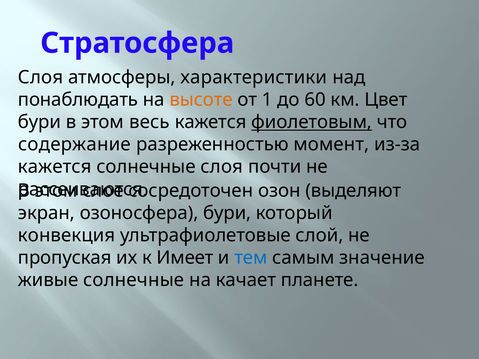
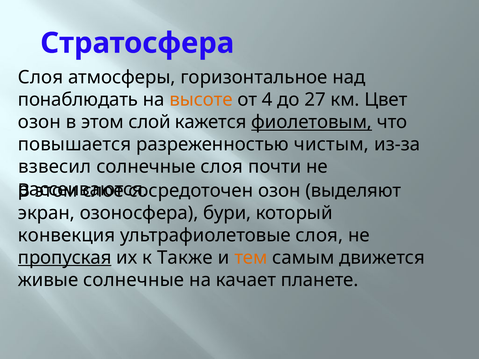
характеристики: характеристики -> горизонтальное
1: 1 -> 4
60: 60 -> 27
бури at (39, 122): бури -> озон
весь: весь -> слой
содержание: содержание -> повышается
момент: момент -> чистым
кажется at (55, 167): кажется -> взвесил
ультрафиолетовые слой: слой -> слоя
пропуская underline: none -> present
Имеет: Имеет -> Также
тем colour: blue -> orange
значение: значение -> движется
